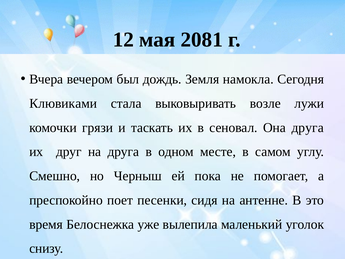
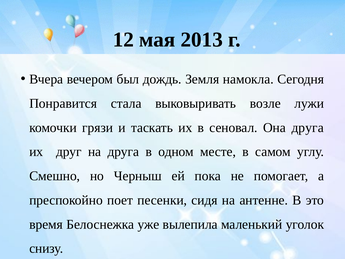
2081: 2081 -> 2013
Клювиками: Клювиками -> Понравится
